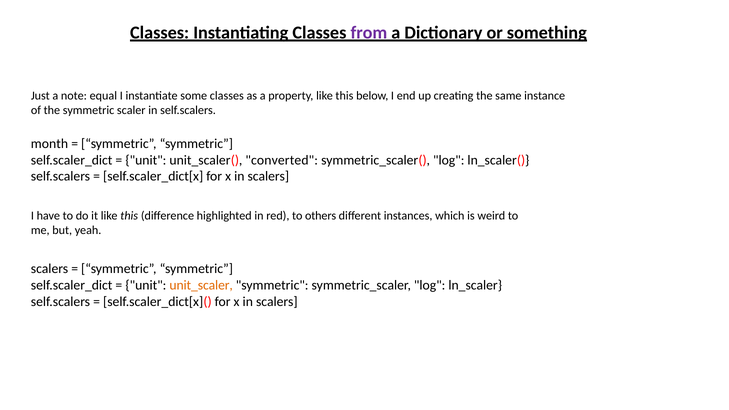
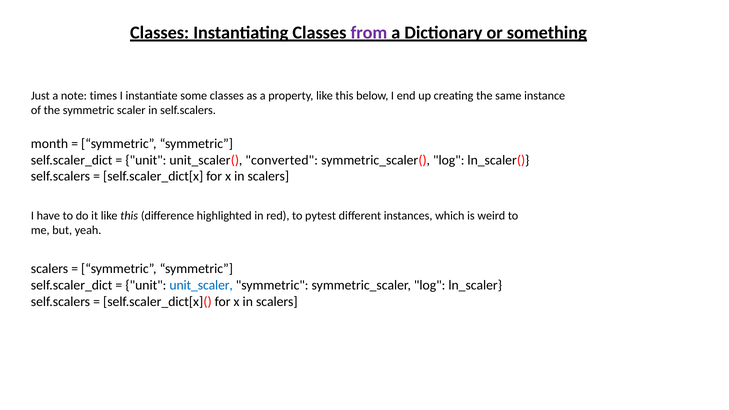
equal: equal -> times
others: others -> pytest
unit_scaler colour: orange -> blue
